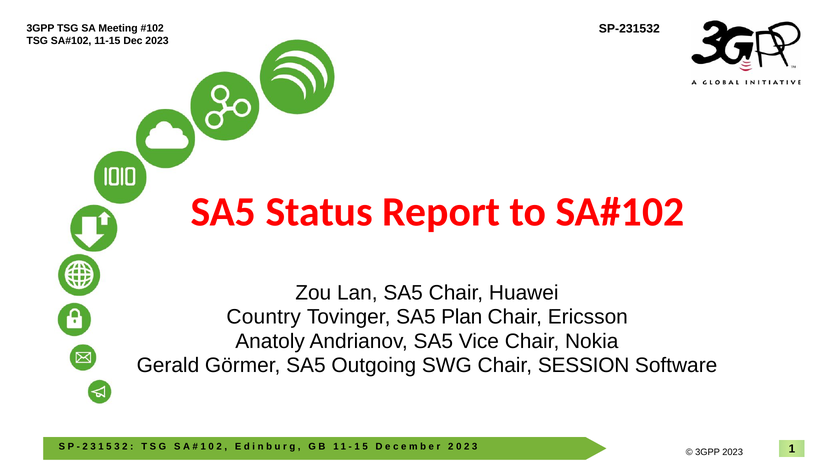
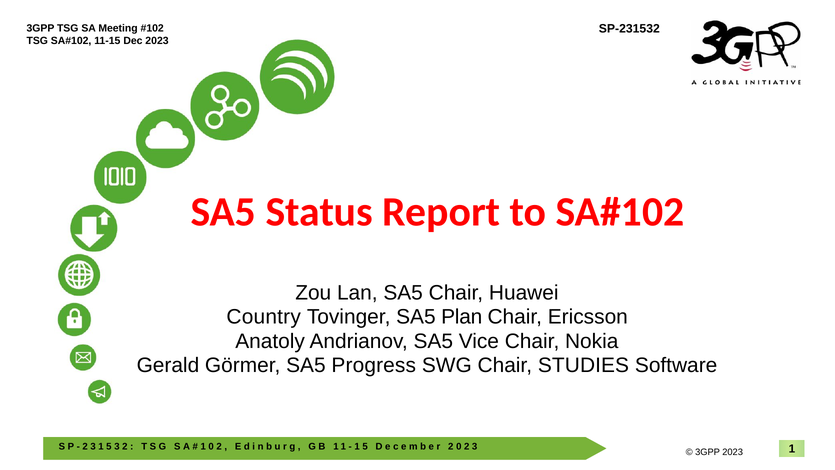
Outgoing: Outgoing -> Progress
SESSION: SESSION -> STUDIES
